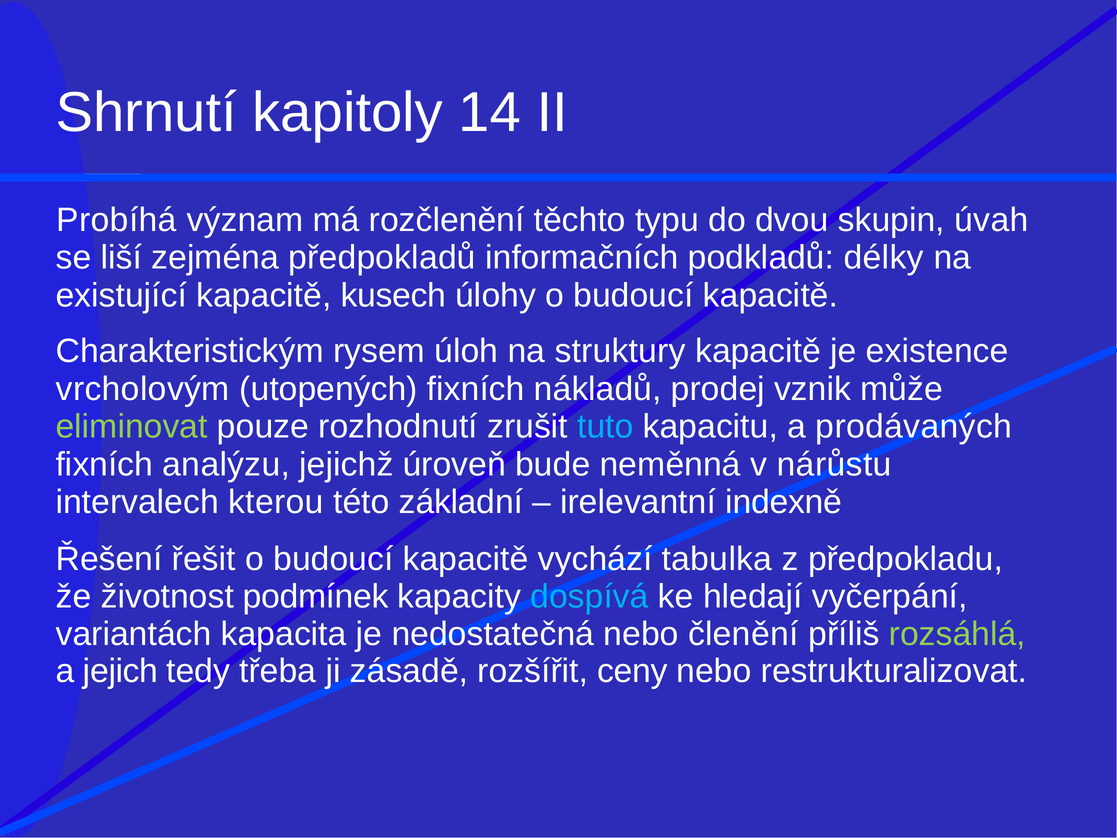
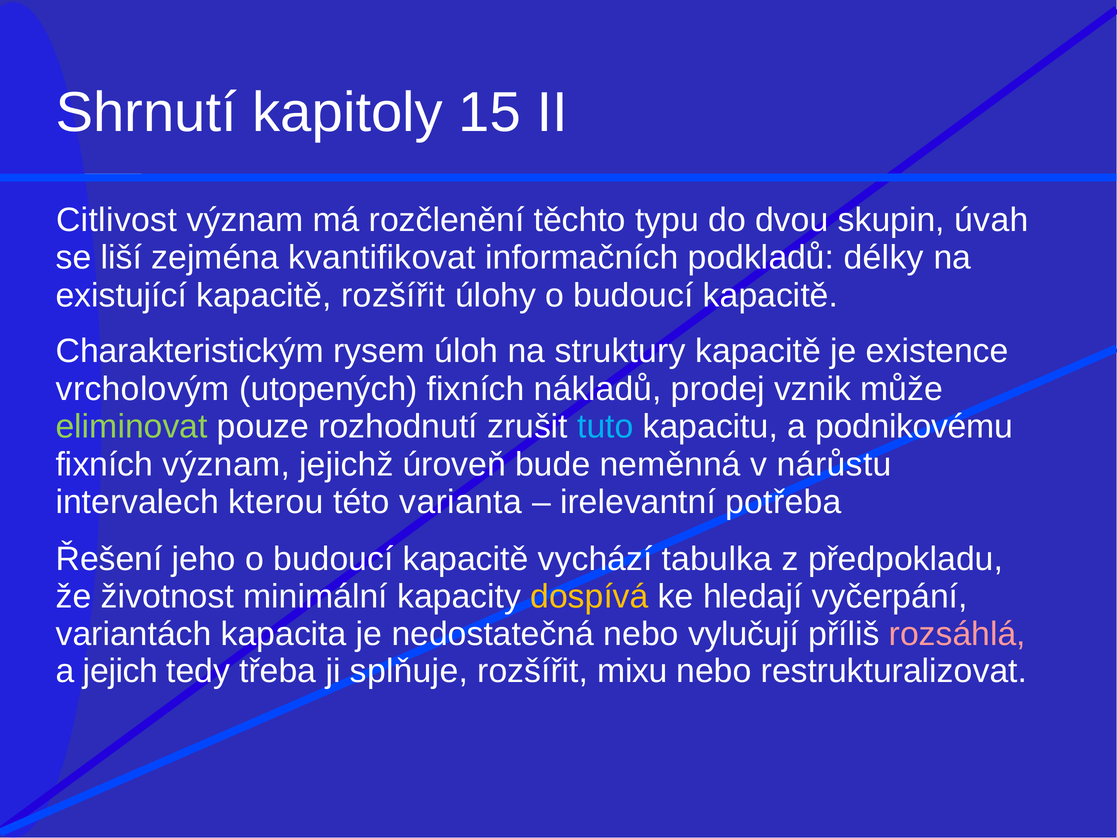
14: 14 -> 15
Probíhá: Probíhá -> Citlivost
předpokladů: předpokladů -> kvantifikovat
kapacitě kusech: kusech -> rozšířit
prodávaných: prodávaných -> podnikovému
fixních analýzu: analýzu -> význam
základní: základní -> varianta
indexně: indexně -> potřeba
řešit: řešit -> jeho
podmínek: podmínek -> minimální
dospívá colour: light blue -> yellow
členění: členění -> vylučují
rozsáhlá colour: light green -> pink
zásadě: zásadě -> splňuje
ceny: ceny -> mixu
